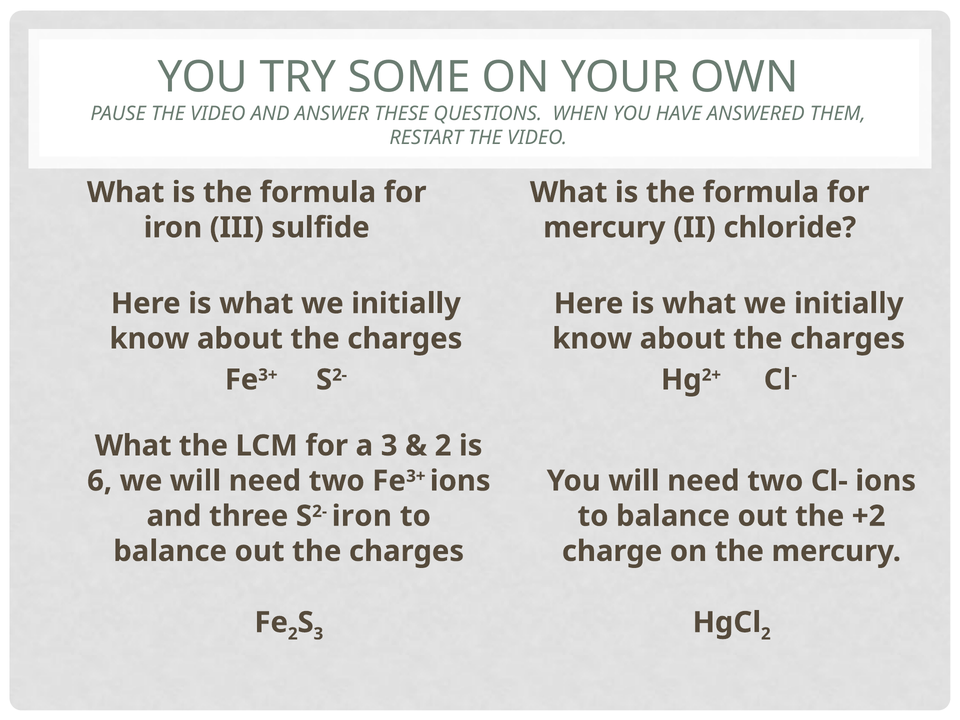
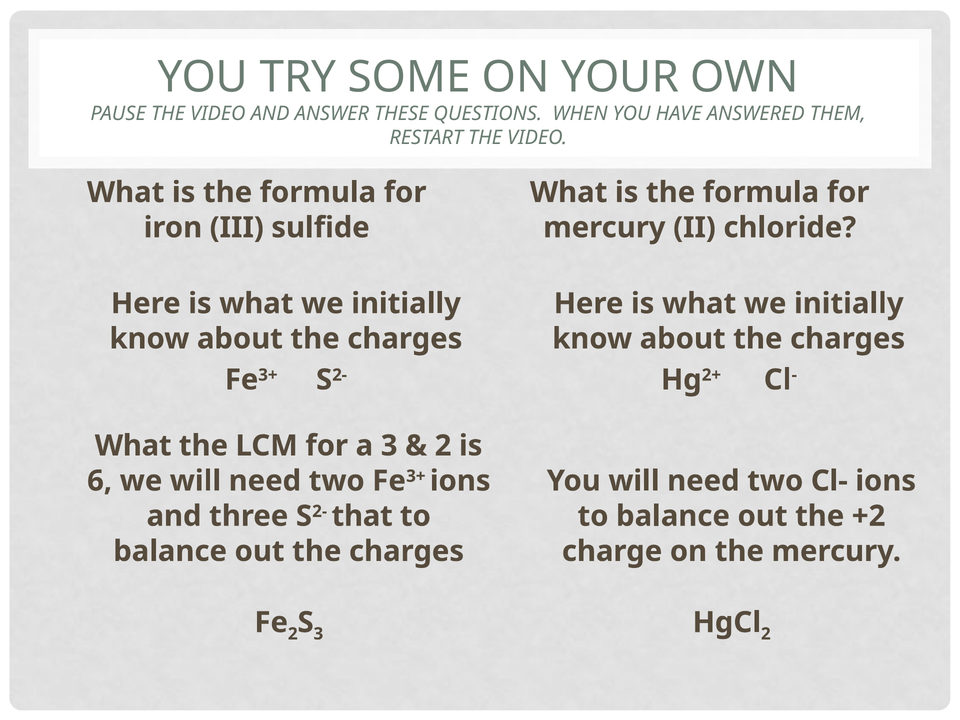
iron at (362, 516): iron -> that
